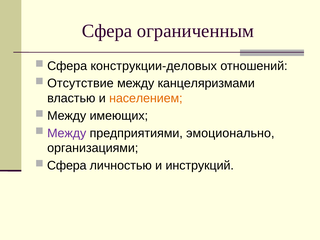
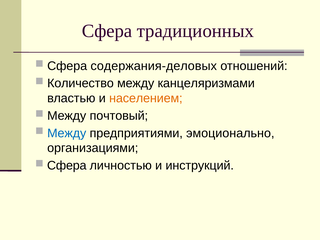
ограниченным: ограниченным -> традиционных
конструкции-деловых: конструкции-деловых -> содержания-деловых
Отсутствие: Отсутствие -> Количество
имеющих: имеющих -> почтовый
Между at (67, 133) colour: purple -> blue
